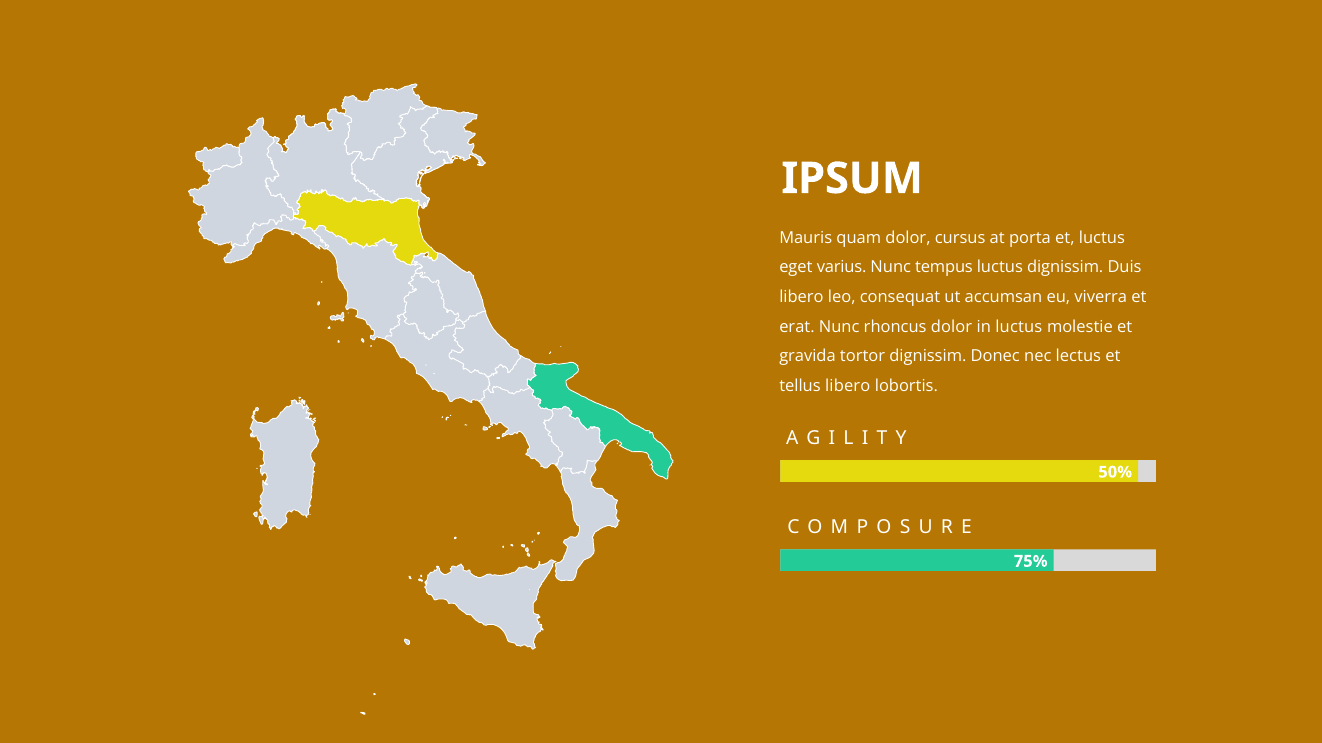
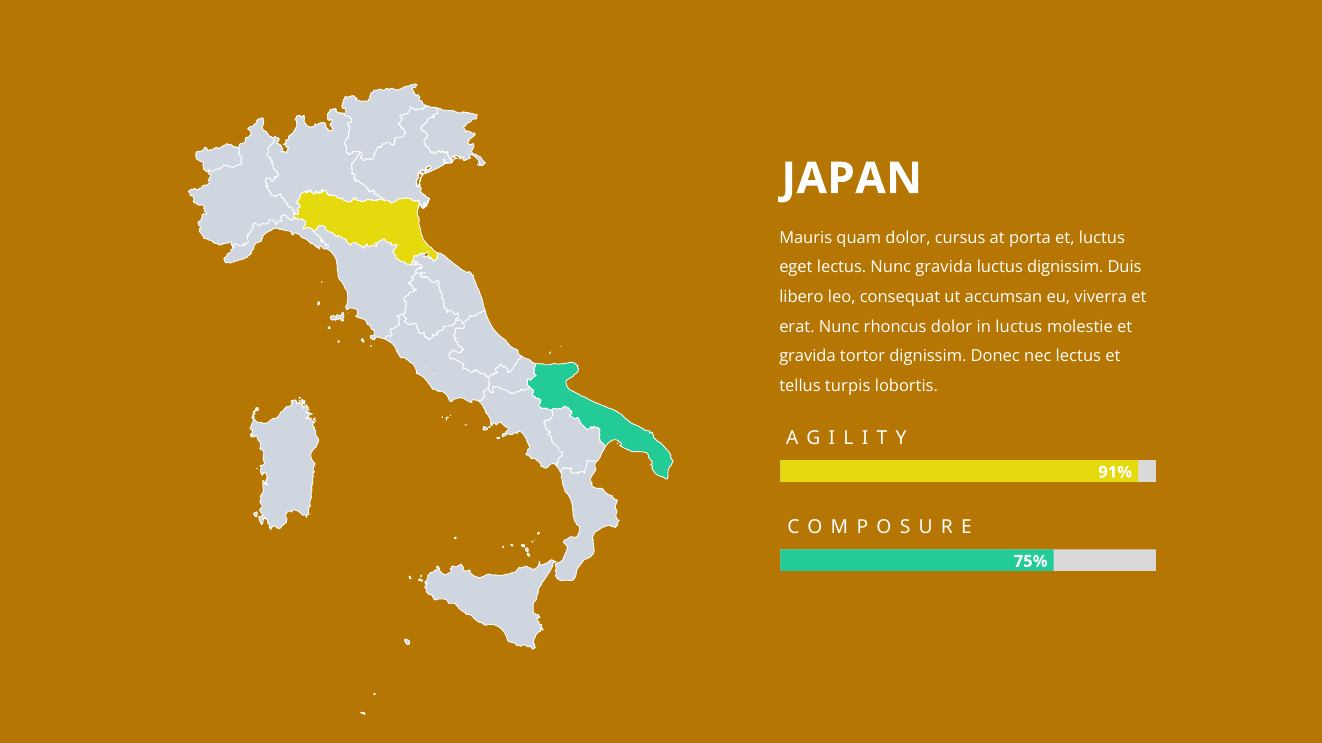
IPSUM: IPSUM -> JAPAN
eget varius: varius -> lectus
Nunc tempus: tempus -> gravida
tellus libero: libero -> turpis
50%: 50% -> 91%
